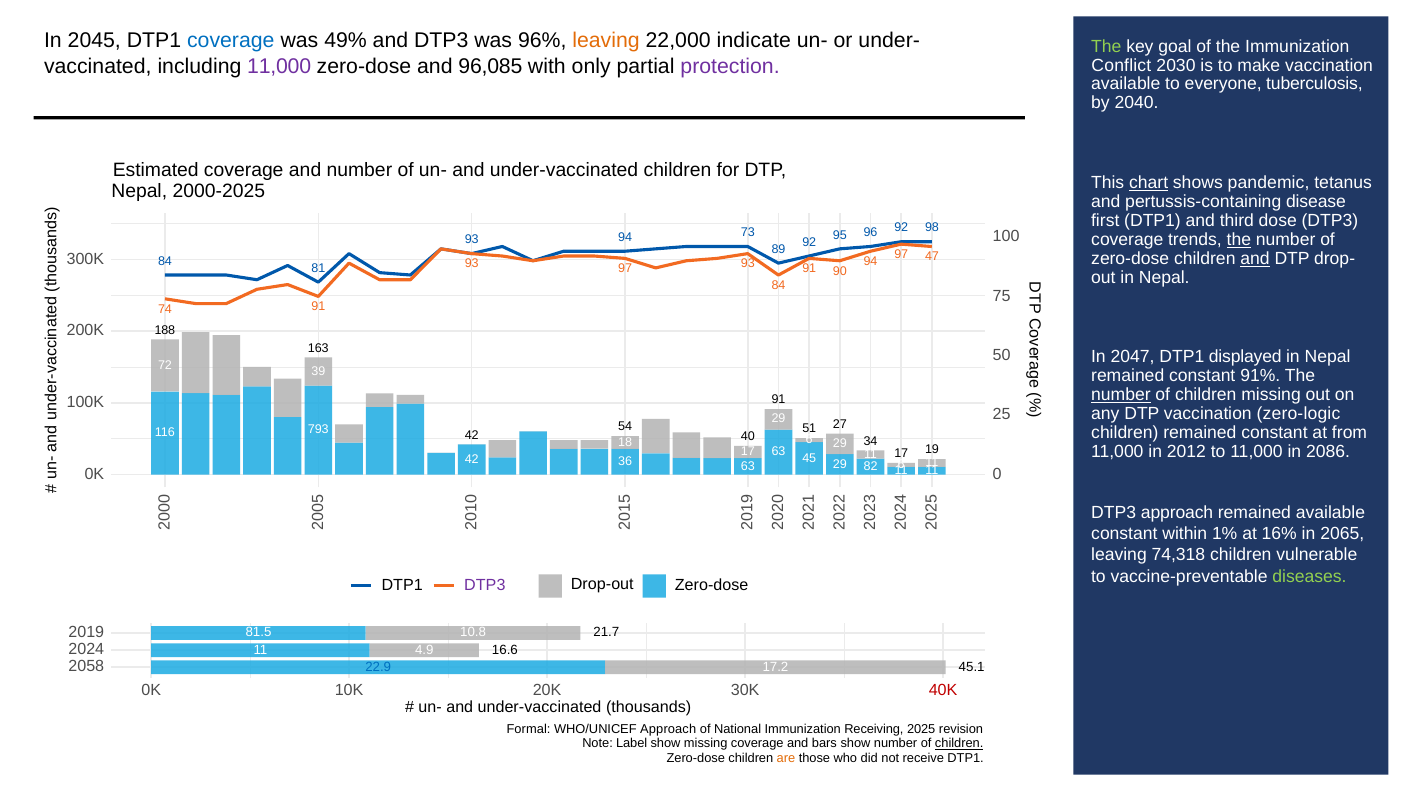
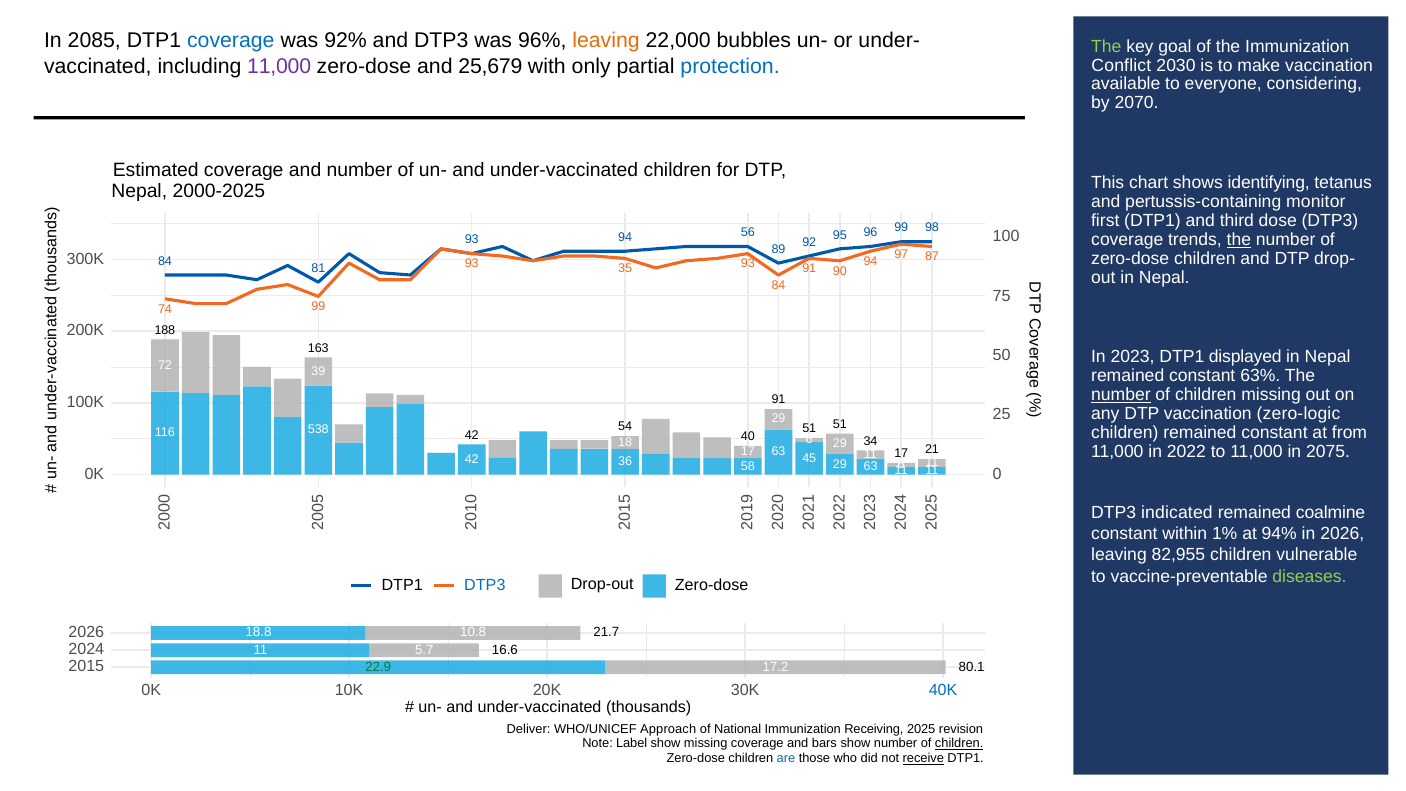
2045: 2045 -> 2085
49%: 49% -> 92%
indicate: indicate -> bubbles
96,085: 96,085 -> 25,679
protection colour: purple -> blue
tuberculosis: tuberculosis -> considering
2040: 2040 -> 2070
chart underline: present -> none
pandemic: pandemic -> identifying
disease: disease -> monitor
96 92: 92 -> 99
73: 73 -> 56
47: 47 -> 87
and at (1255, 258) underline: present -> none
93 97: 97 -> 35
74 91: 91 -> 99
2047: 2047 -> 2023
91%: 91% -> 63%
51 27: 27 -> 51
793: 793 -> 538
2012: 2012 -> 2022
2086: 2086 -> 2075
19: 19 -> 21
29 82: 82 -> 63
36 63: 63 -> 58
DTP3 approach: approach -> indicated
remained available: available -> coalmine
16%: 16% -> 94%
in 2065: 2065 -> 2026
74,318: 74,318 -> 82,955
DTP3 at (485, 585) colour: purple -> blue
2019 at (86, 632): 2019 -> 2026
81.5: 81.5 -> 18.8
4.9: 4.9 -> 5.7
2058: 2058 -> 2015
22.9 colour: blue -> green
45.1: 45.1 -> 80.1
40K colour: red -> blue
Formal: Formal -> Deliver
are colour: orange -> blue
receive underline: none -> present
